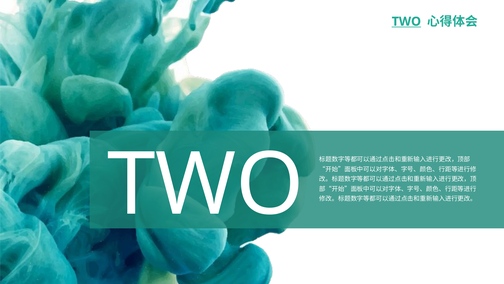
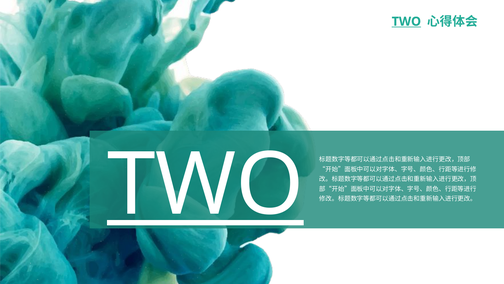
TWO at (205, 185) underline: none -> present
